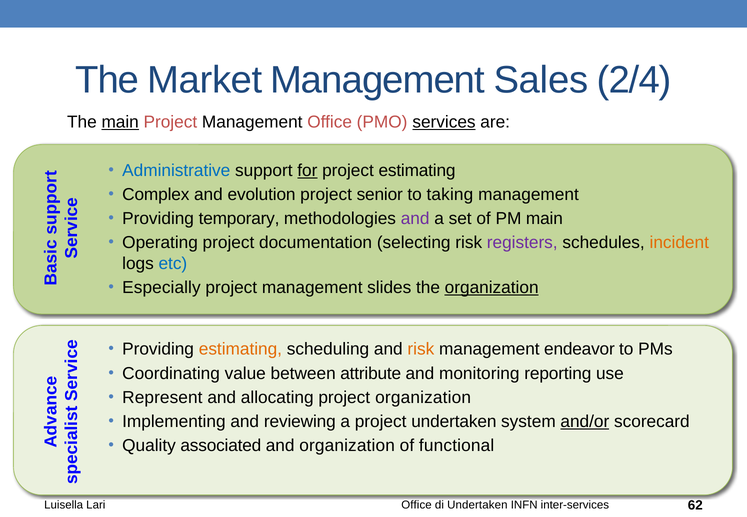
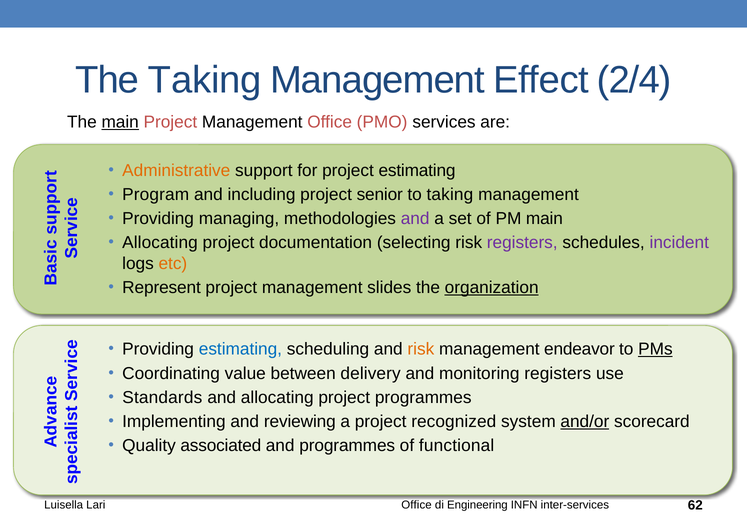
The Market: Market -> Taking
Sales: Sales -> Effect
services underline: present -> none
Administrative colour: blue -> orange
for underline: present -> none
Complex: Complex -> Program
evolution: evolution -> including
temporary: temporary -> managing
Operating at (160, 243): Operating -> Allocating
incident colour: orange -> purple
etc colour: blue -> orange
Especially: Especially -> Represent
estimating at (240, 349) colour: orange -> blue
PMs underline: none -> present
attribute: attribute -> delivery
monitoring reporting: reporting -> registers
Represent: Represent -> Standards
project organization: organization -> programmes
project undertaken: undertaken -> recognized
and organization: organization -> programmes
di Undertaken: Undertaken -> Engineering
